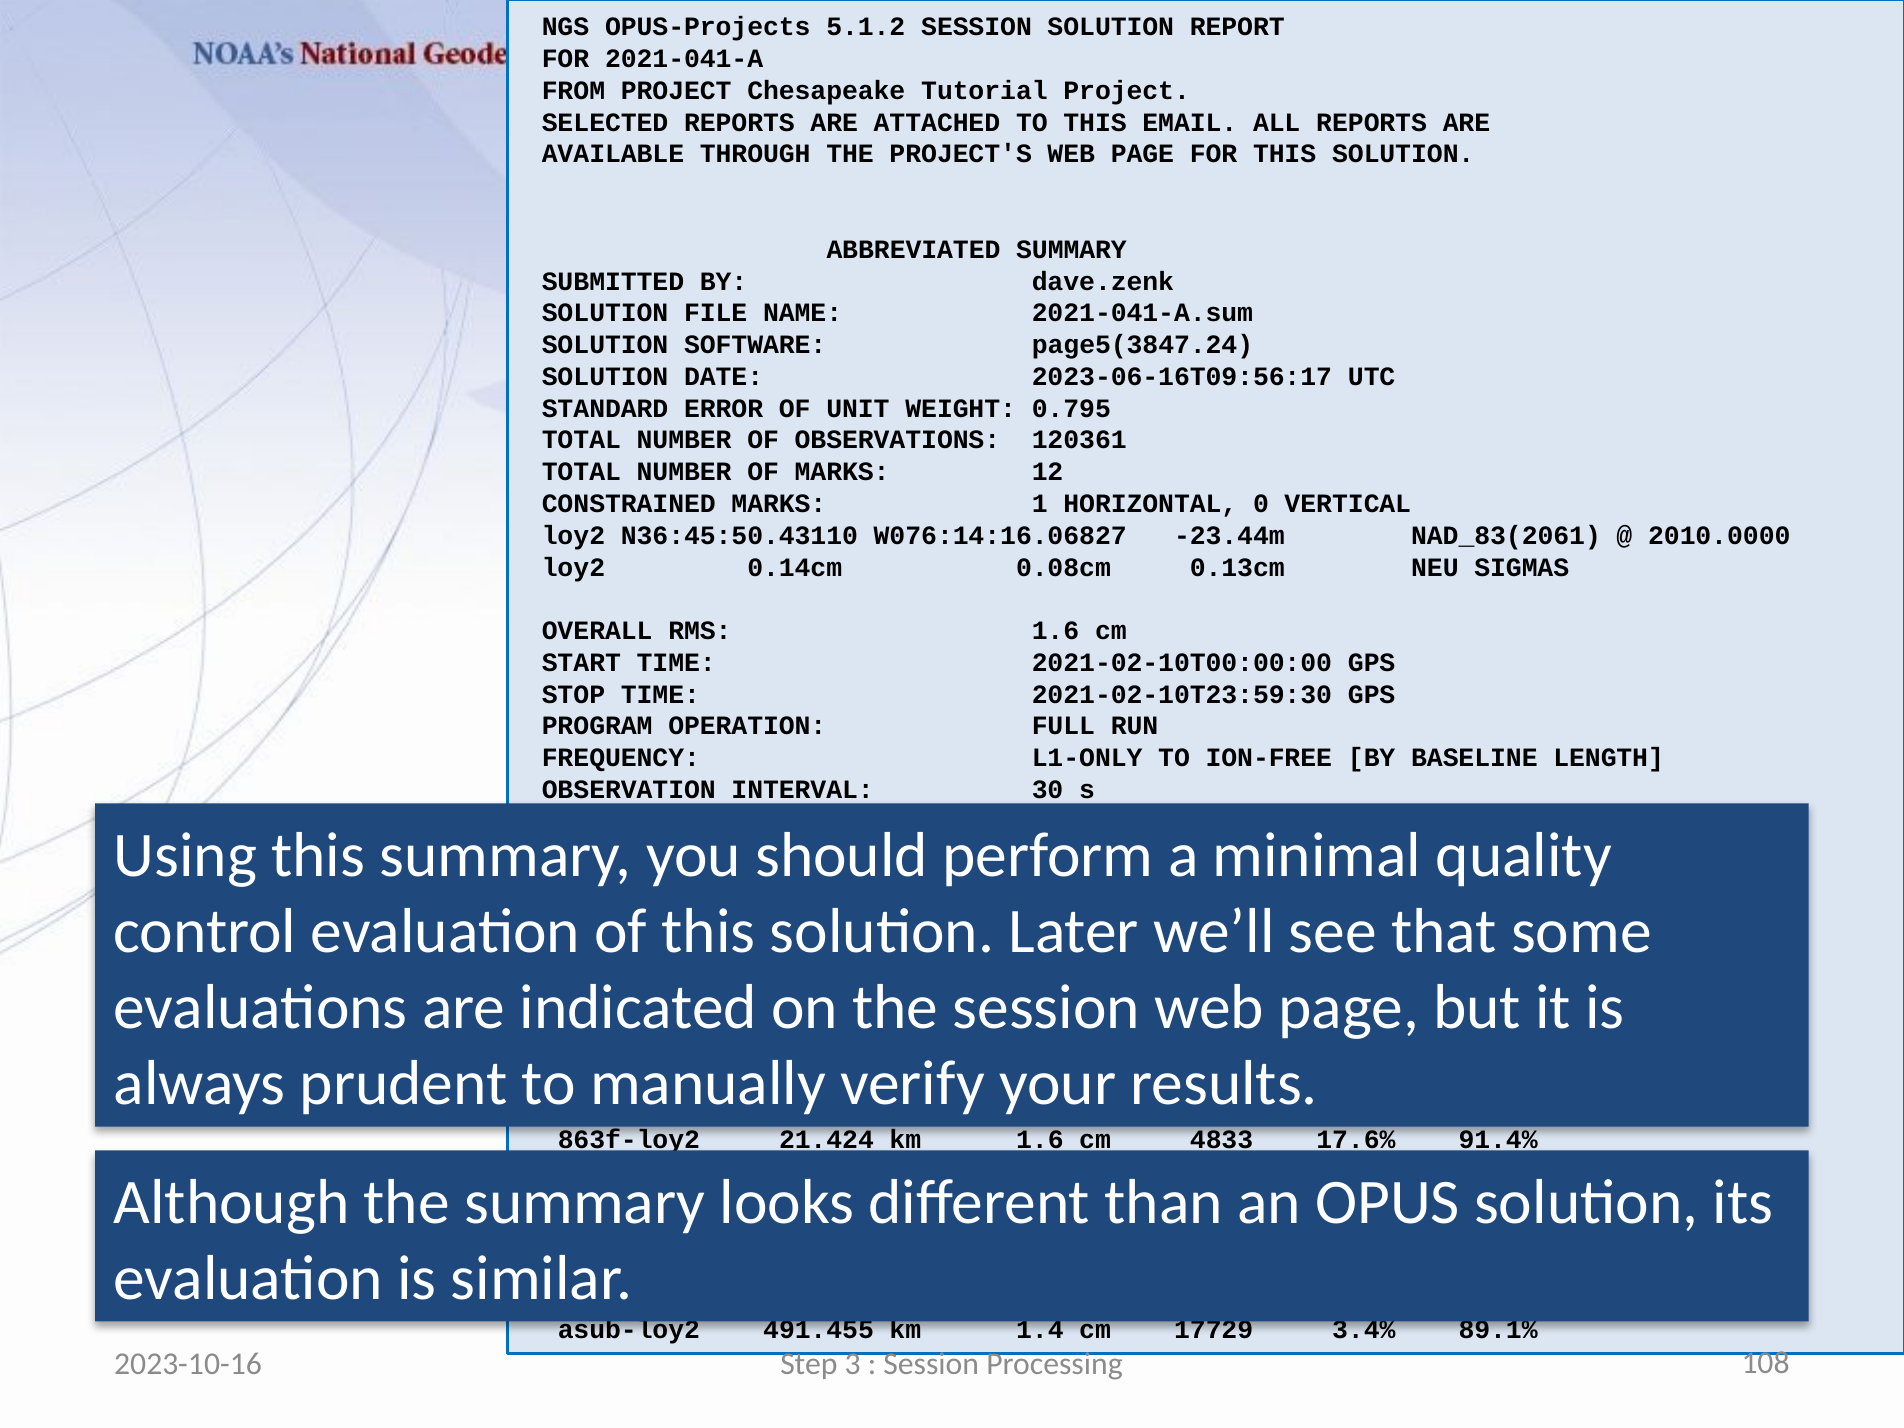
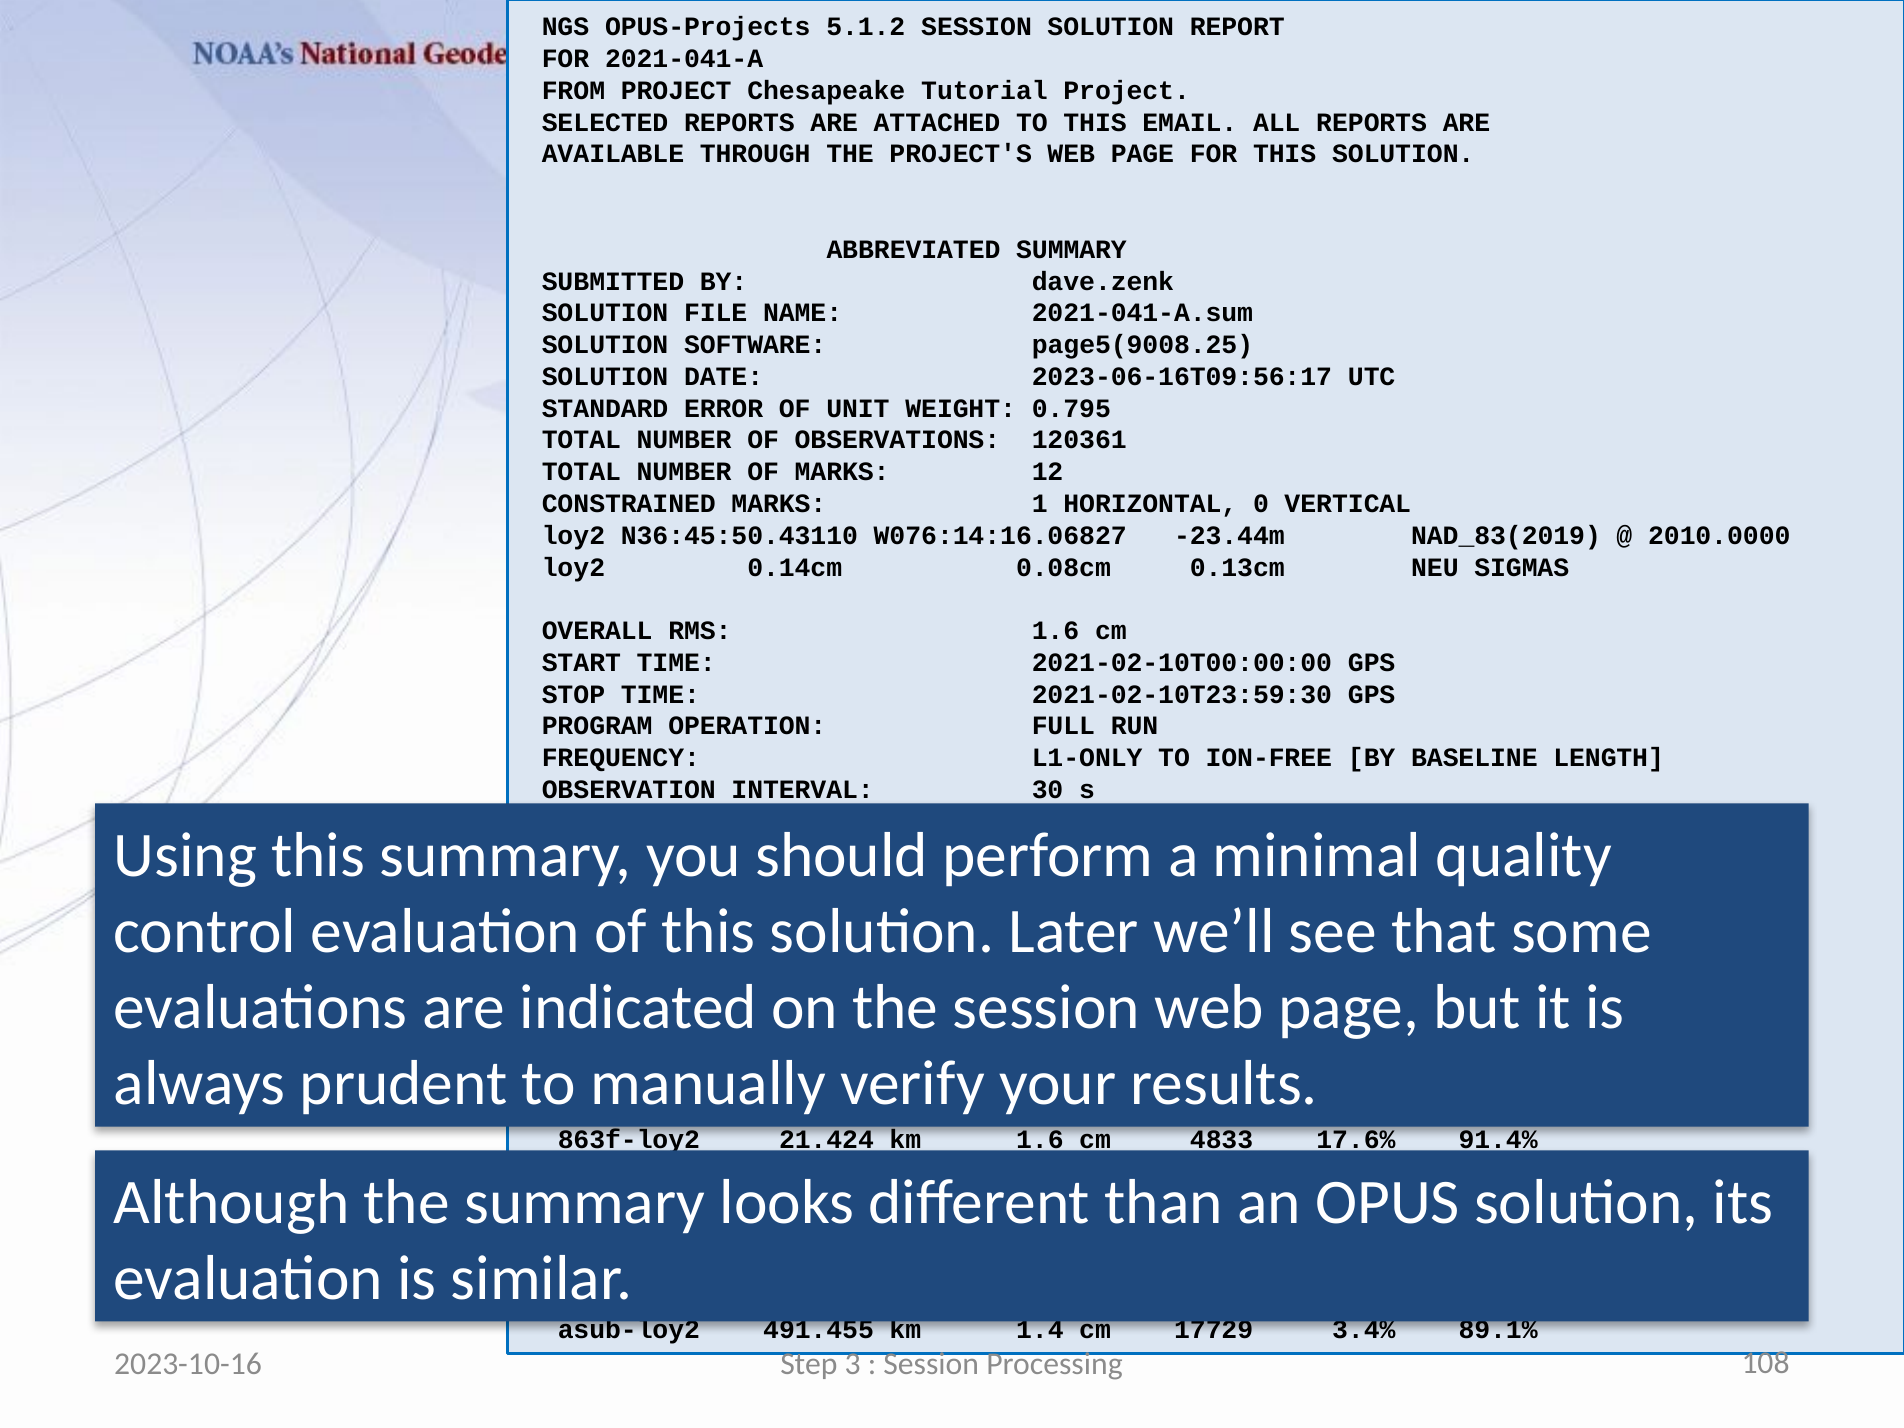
page5(3847.24: page5(3847.24 -> page5(9008.25
NAD_83(2061: NAD_83(2061 -> NAD_83(2019
